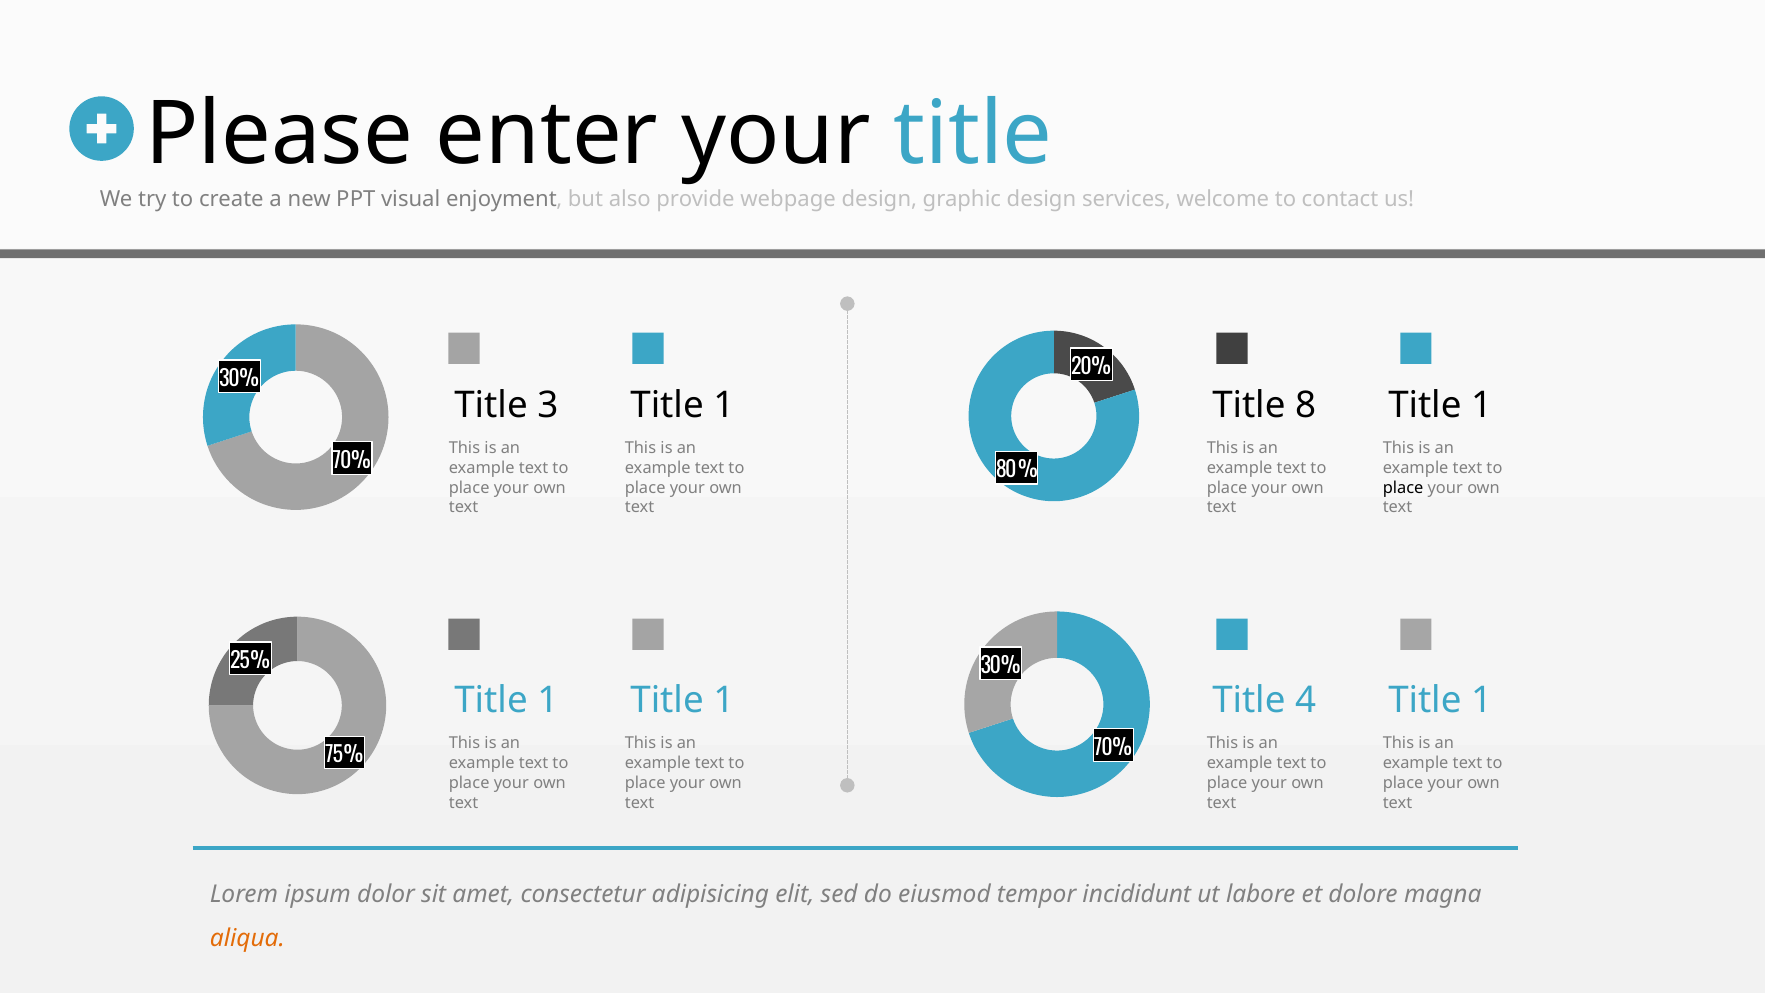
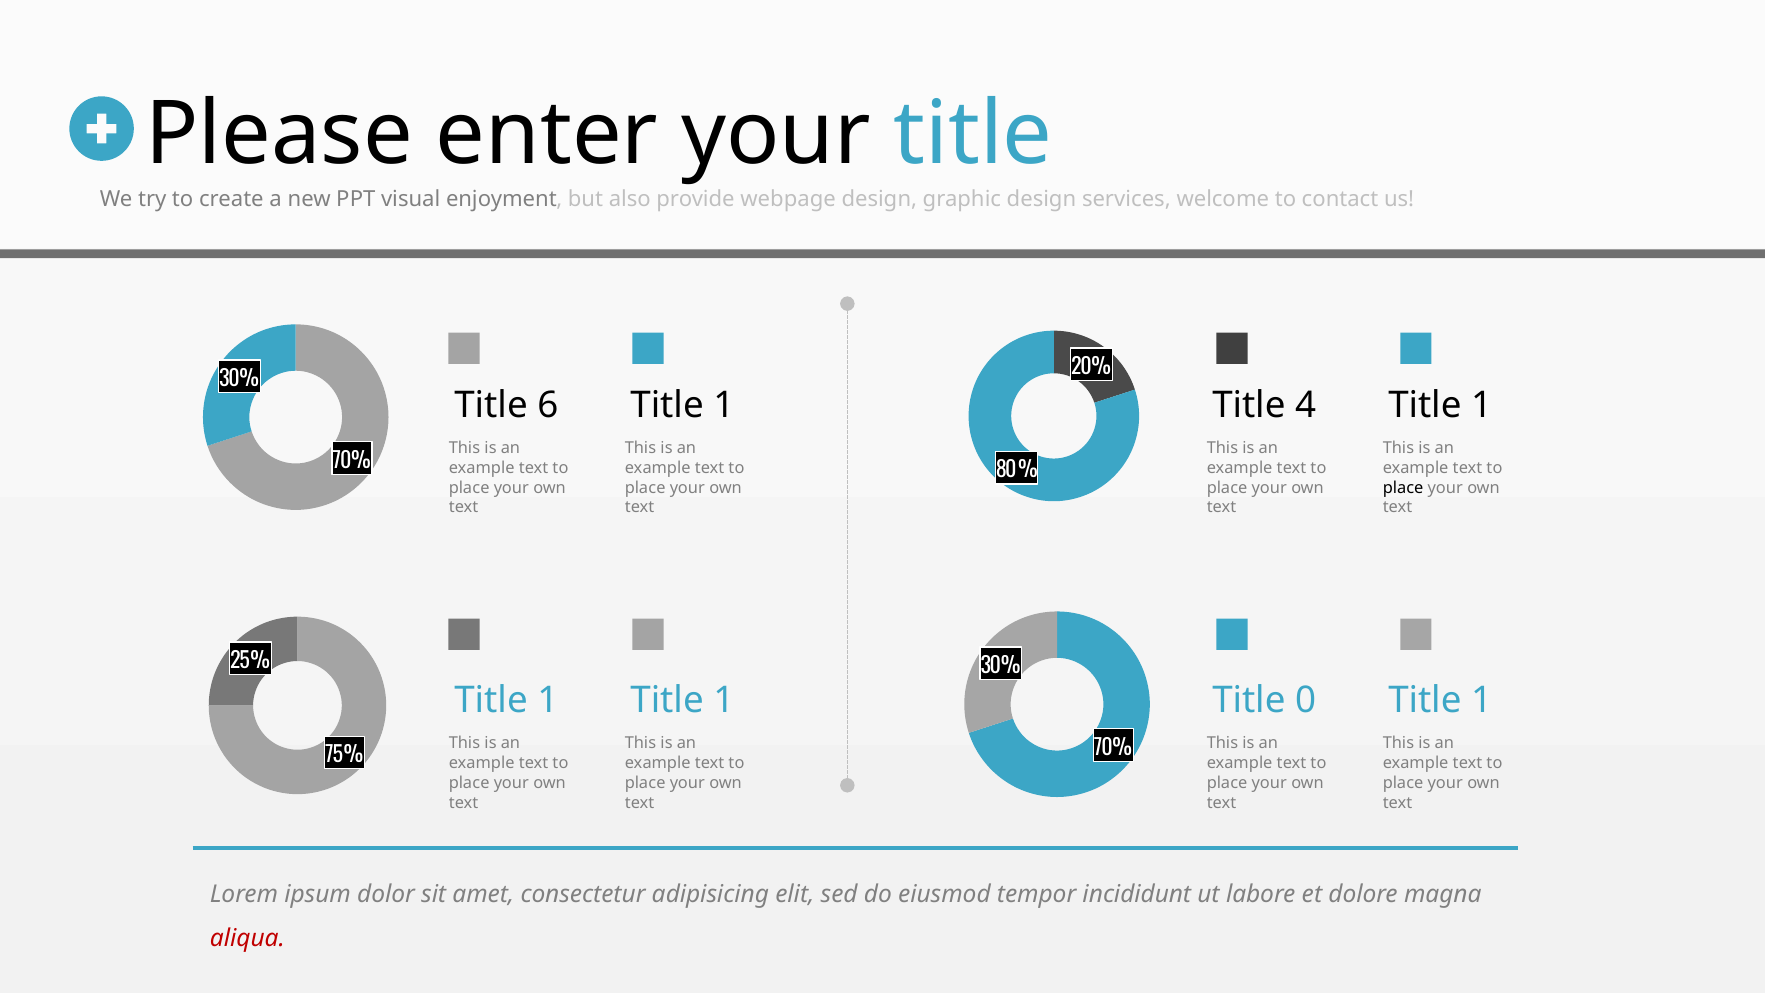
3: 3 -> 6
8: 8 -> 4
4: 4 -> 0
aliqua colour: orange -> red
